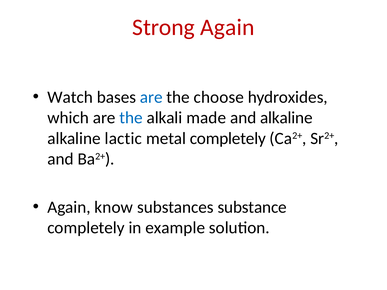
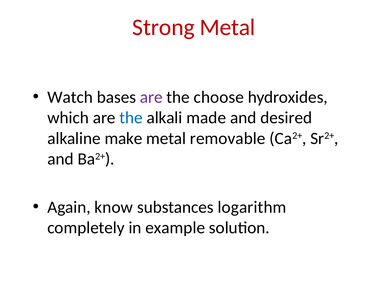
Strong Again: Again -> Metal
are at (151, 97) colour: blue -> purple
and alkaline: alkaline -> desired
lactic: lactic -> make
metal completely: completely -> removable
substance: substance -> logarithm
